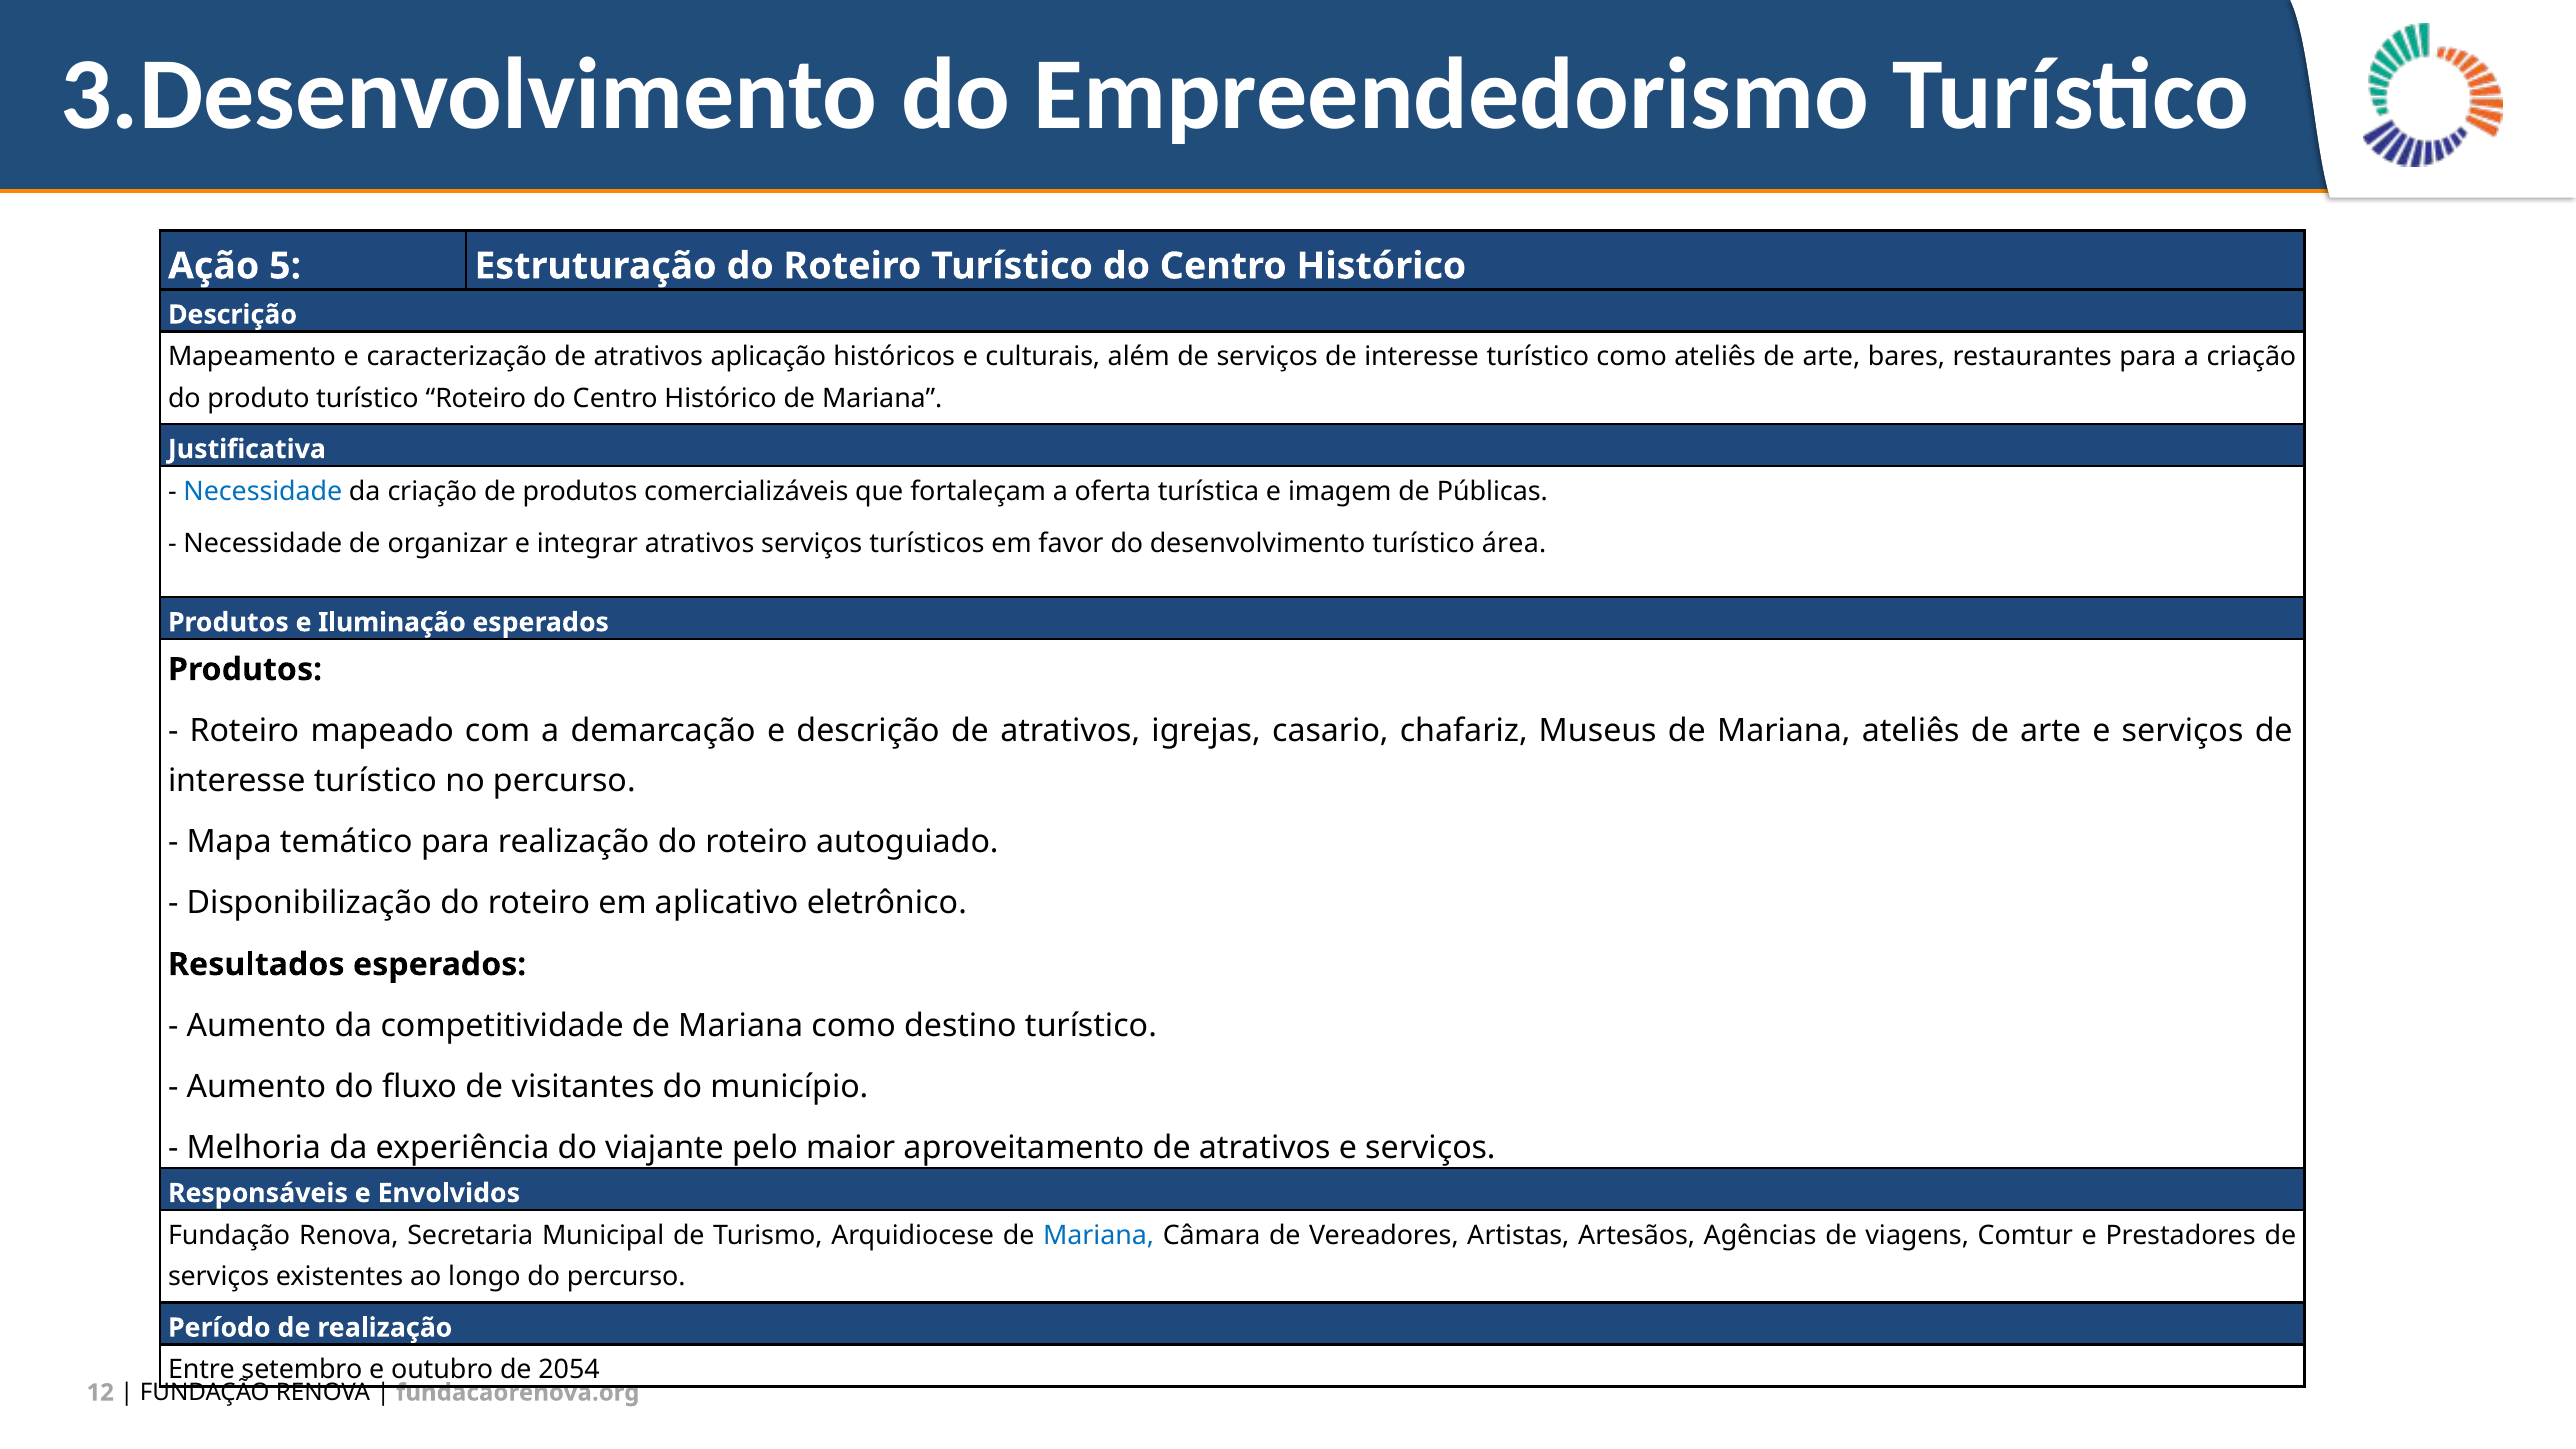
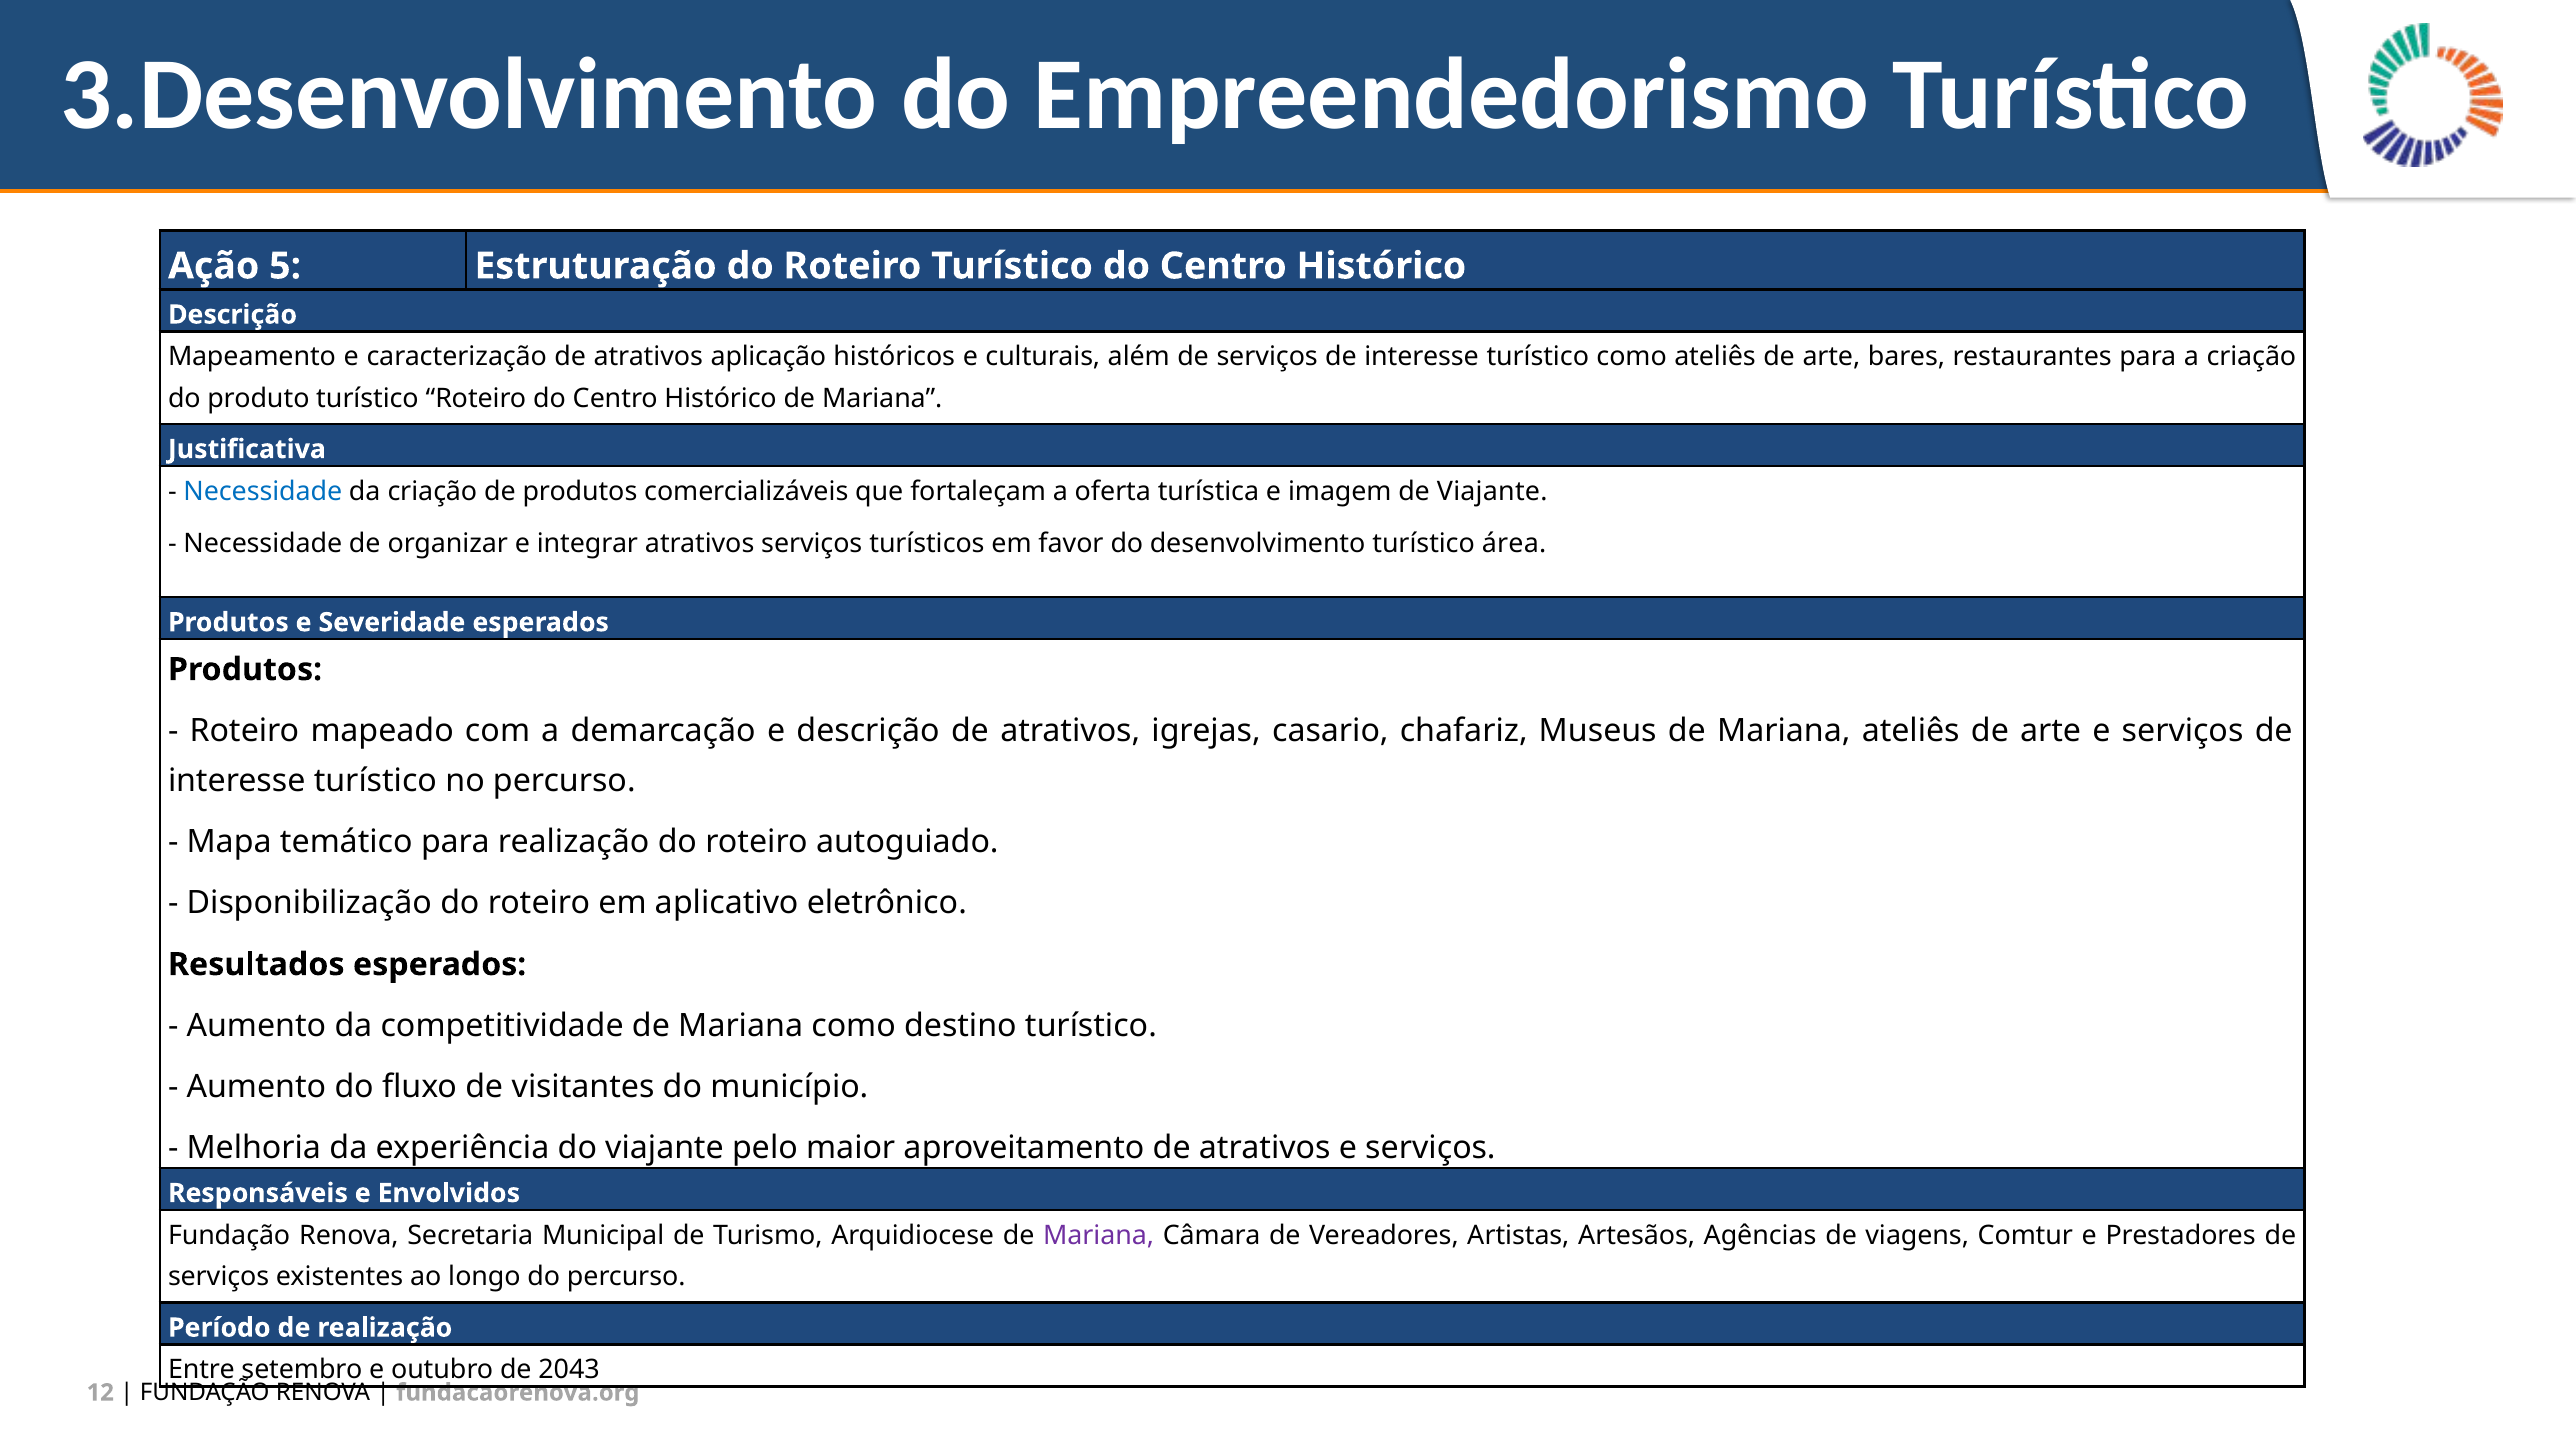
de Públicas: Públicas -> Viajante
Iluminação: Iluminação -> Severidade
Mariana at (1099, 1235) colour: blue -> purple
2054: 2054 -> 2043
